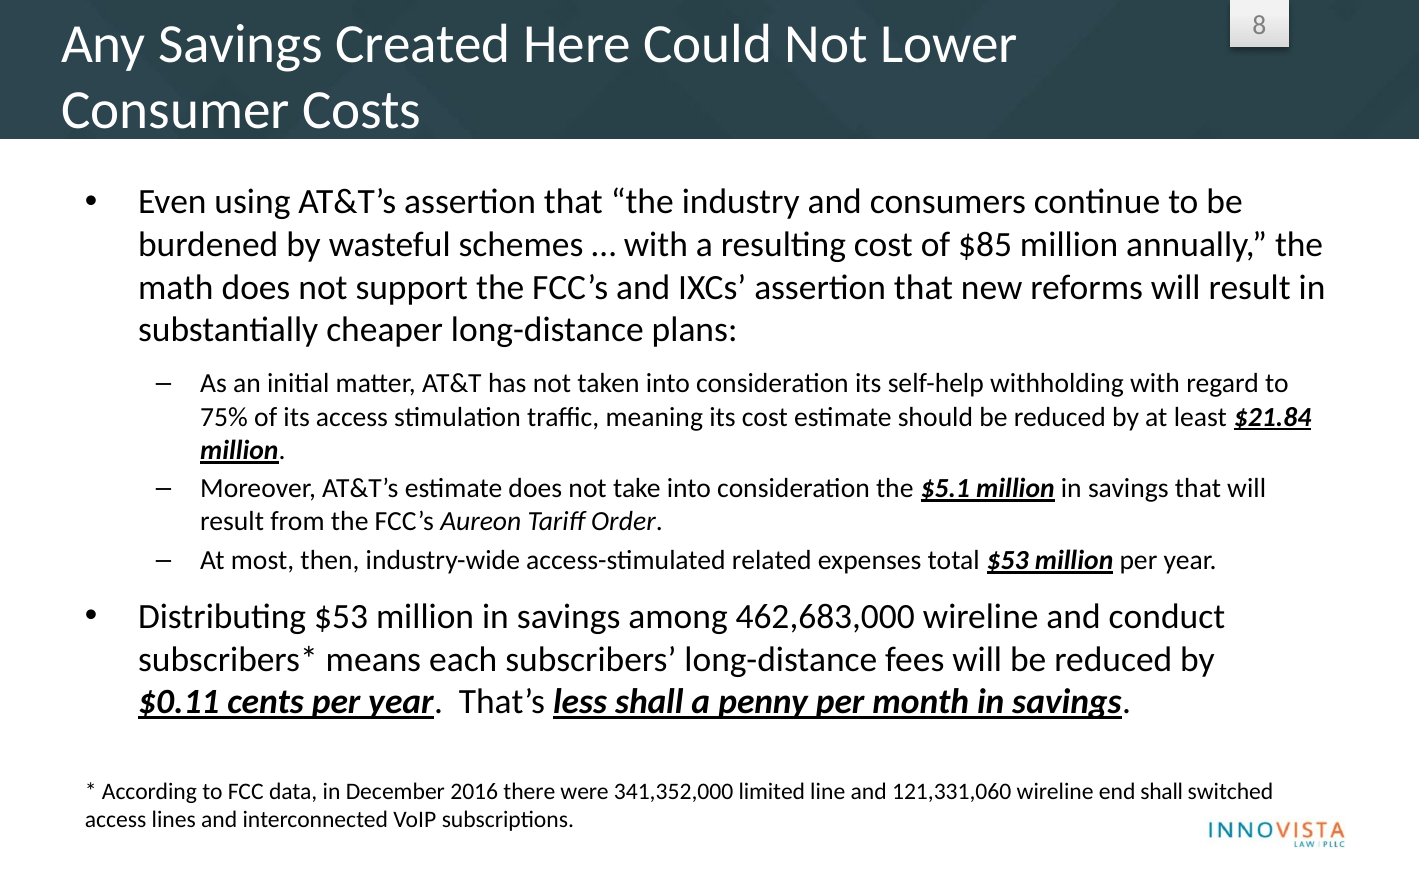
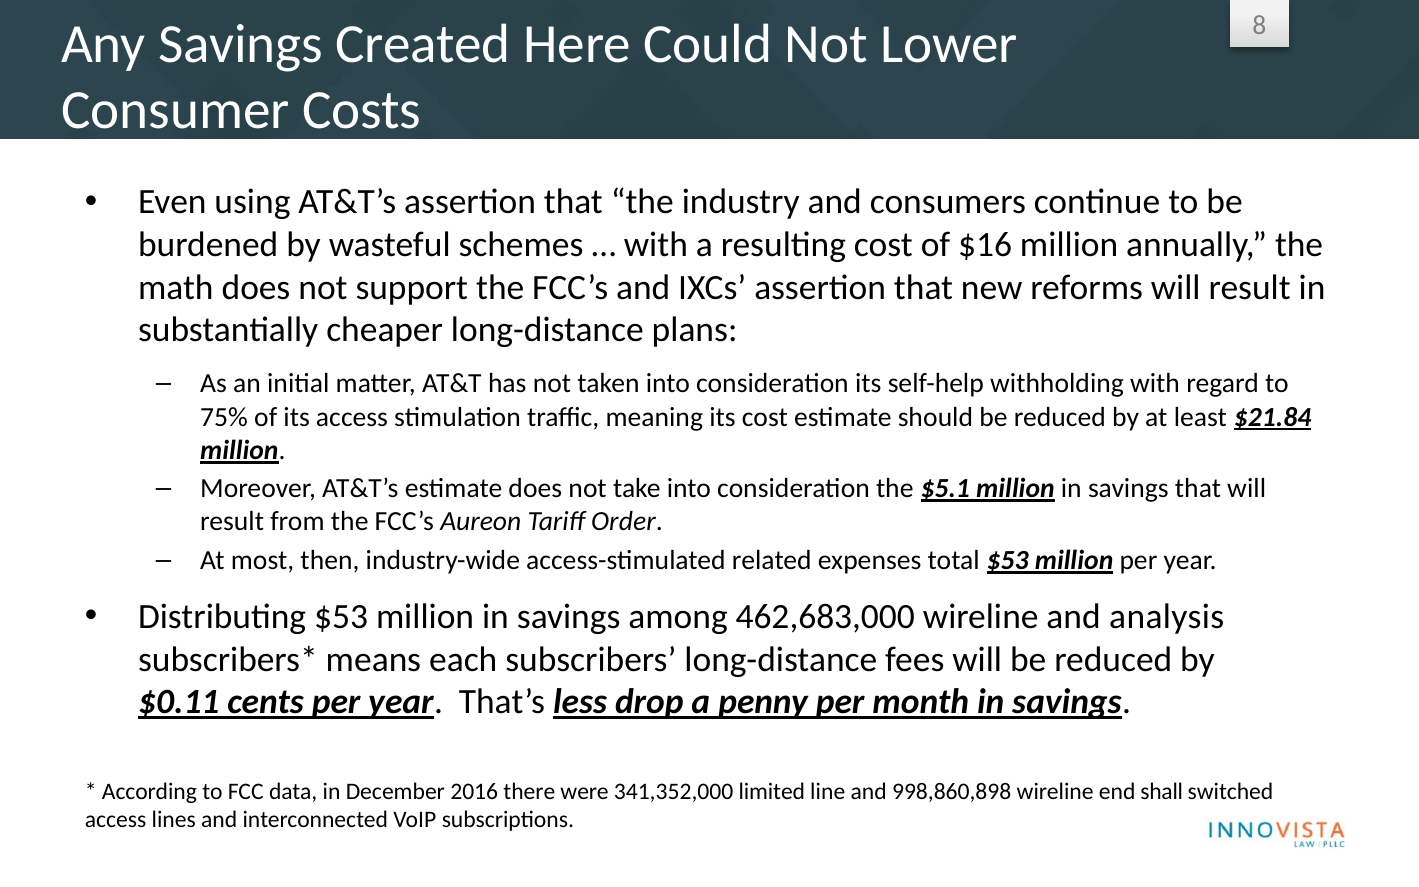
$85: $85 -> $16
conduct: conduct -> analysis
less shall: shall -> drop
121,331,060: 121,331,060 -> 998,860,898
